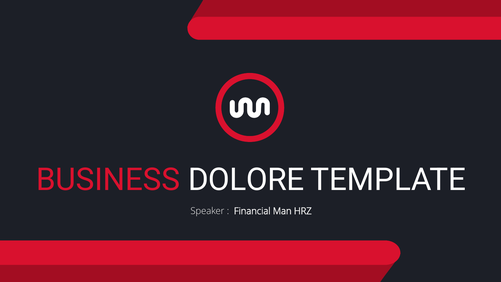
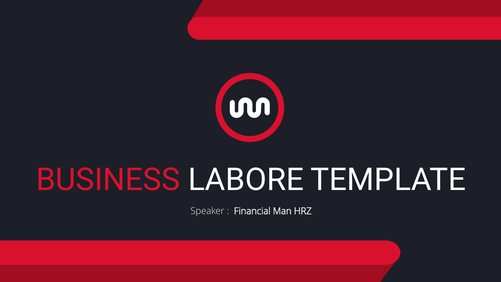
DOLORE: DOLORE -> LABORE
